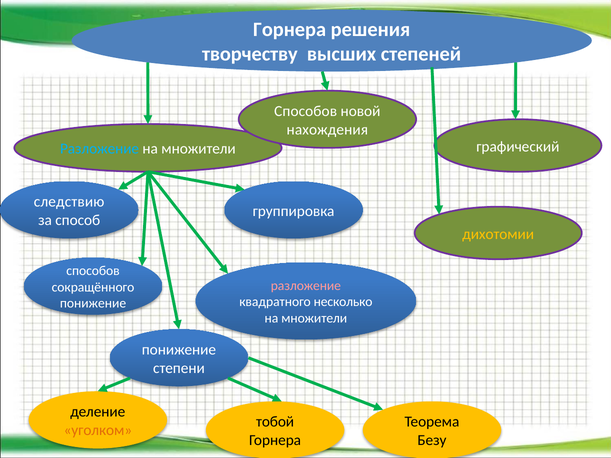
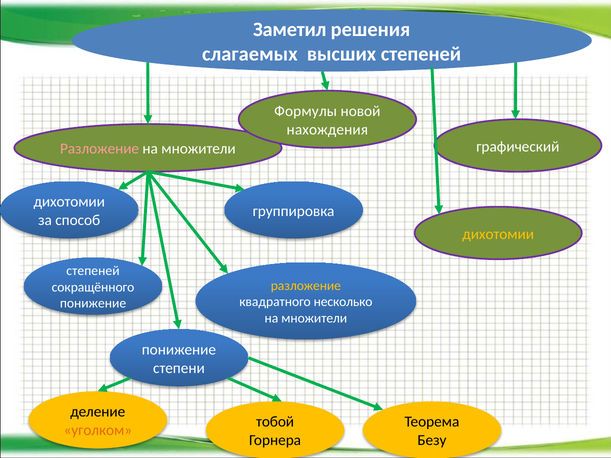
Горнера at (290, 30): Горнера -> Заметил
творчеству: творчеству -> слагаемых
Способов at (306, 111): Способов -> Формулы
Разложение at (100, 149) colour: light blue -> pink
следствию at (69, 202): следствию -> дихотомии
способов at (93, 271): способов -> степеней
разложение at (306, 286) colour: pink -> yellow
